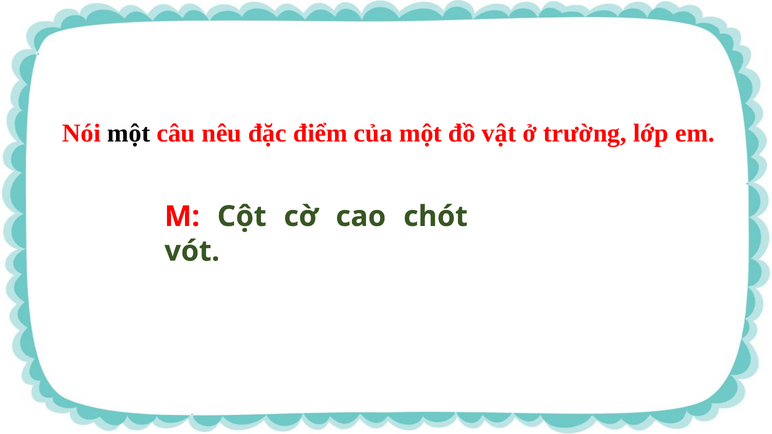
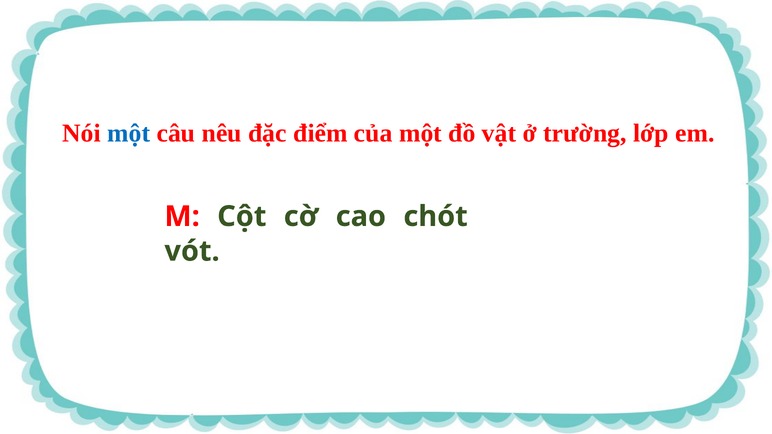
một at (129, 133) colour: black -> blue
